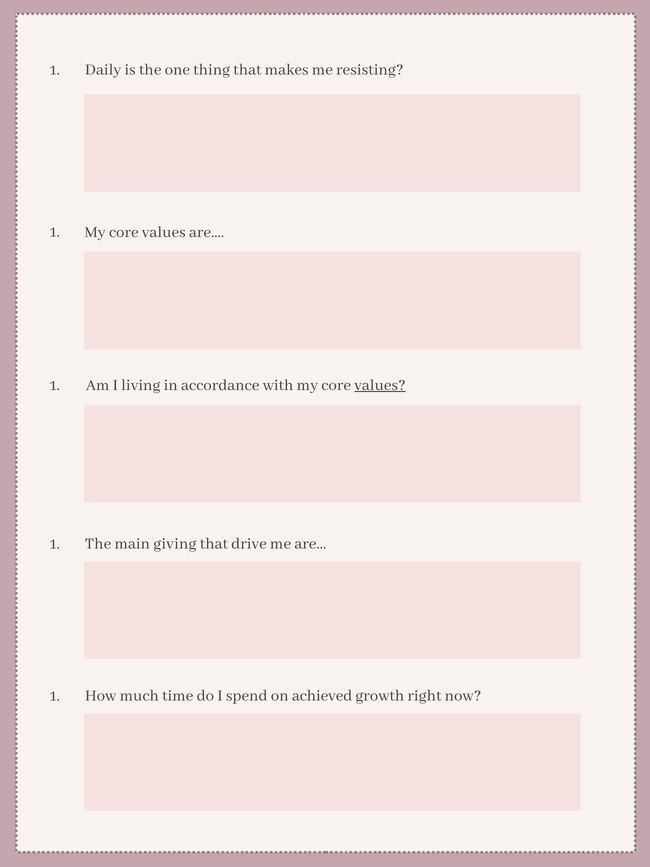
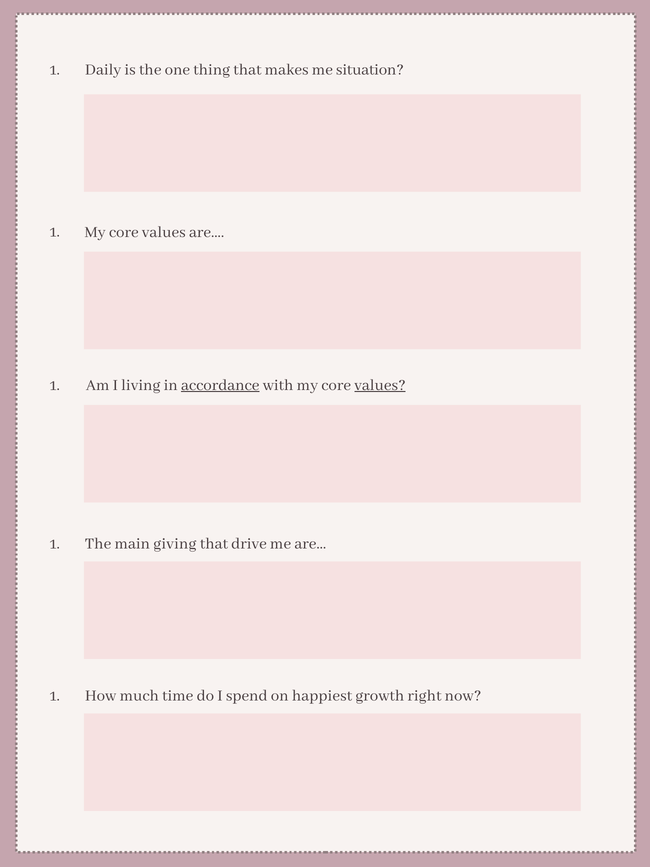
resisting: resisting -> situation
accordance underline: none -> present
achieved: achieved -> happiest
